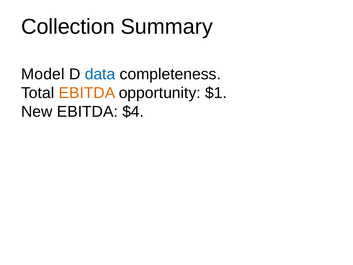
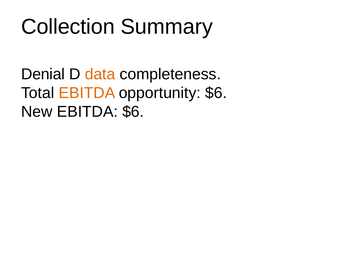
Model: Model -> Denial
data colour: blue -> orange
opportunity $1: $1 -> $6
EBITDA $4: $4 -> $6
